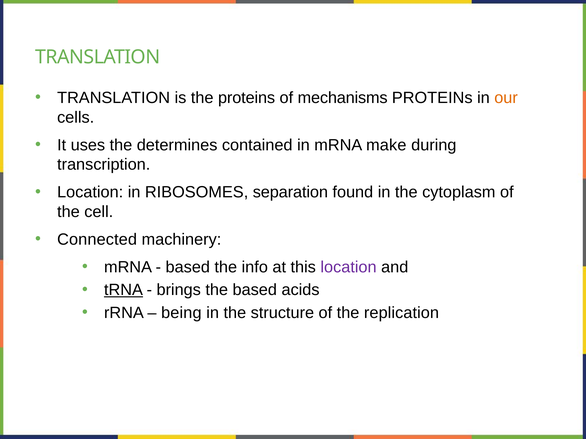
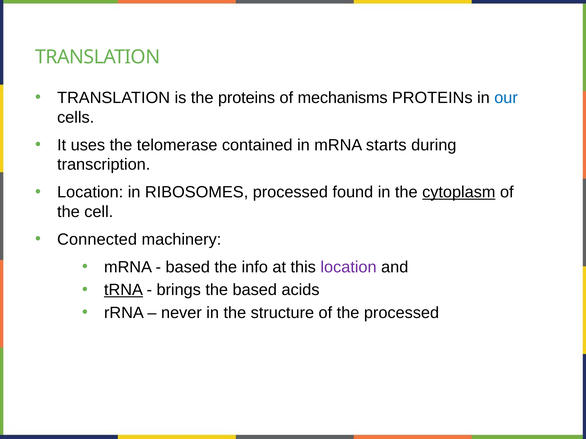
our colour: orange -> blue
determines: determines -> telomerase
make: make -> starts
RIBOSOMES separation: separation -> processed
cytoplasm underline: none -> present
being: being -> never
the replication: replication -> processed
